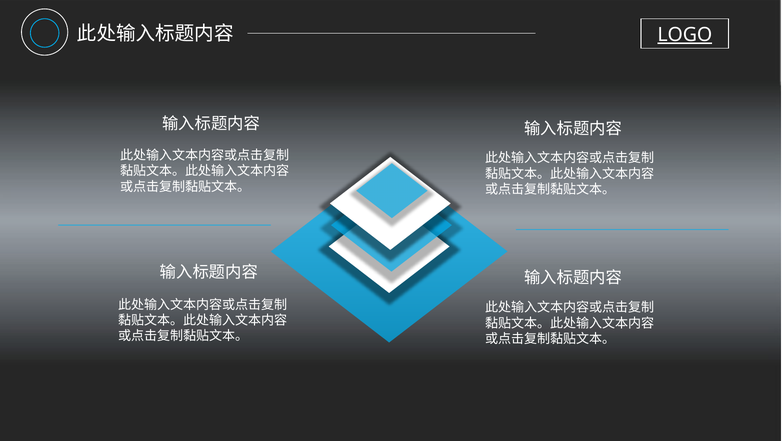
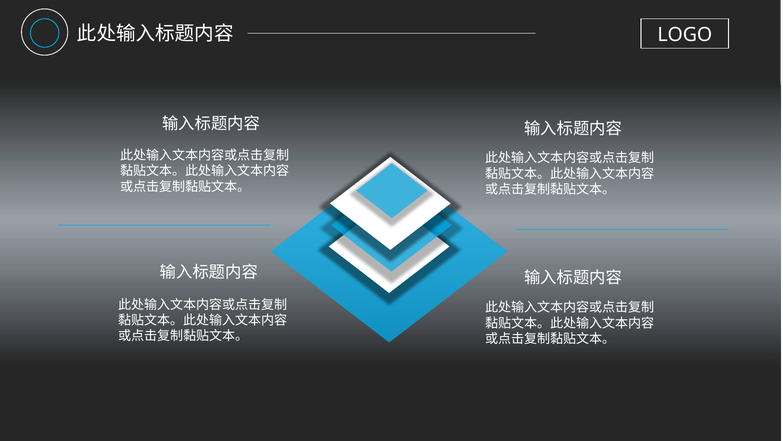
LOGO underline: present -> none
